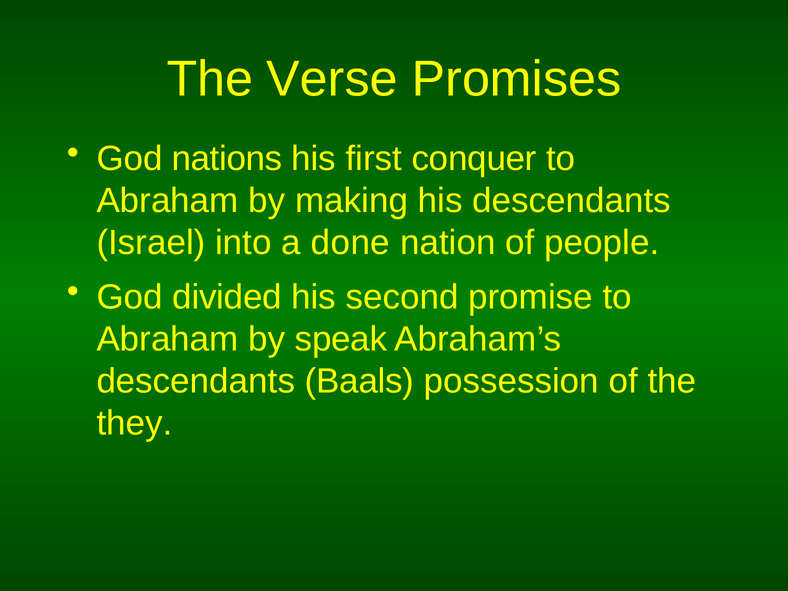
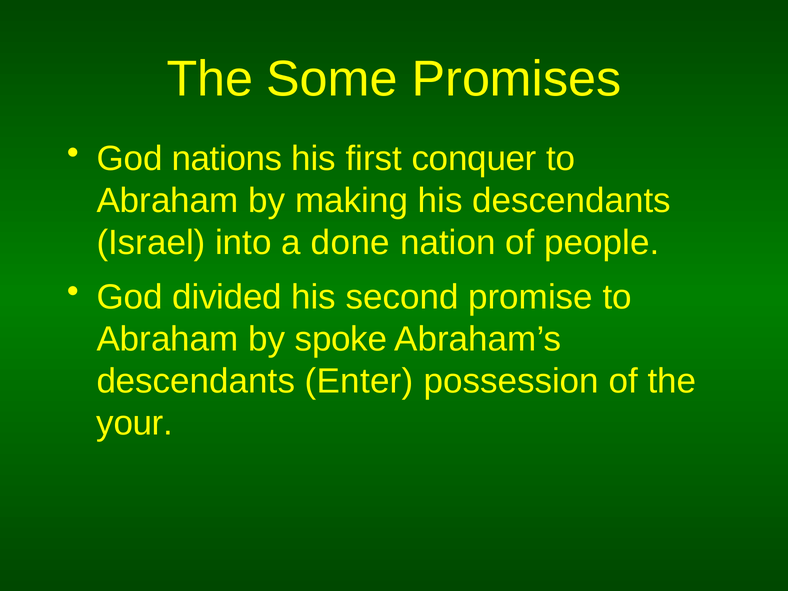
Verse: Verse -> Some
speak: speak -> spoke
Baals: Baals -> Enter
they: they -> your
